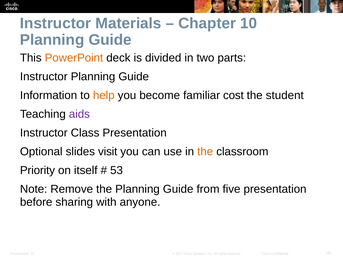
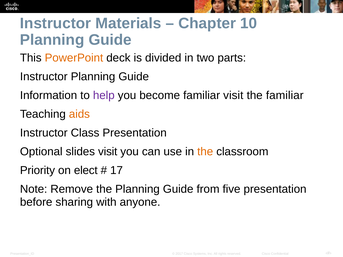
help colour: orange -> purple
familiar cost: cost -> visit
the student: student -> familiar
aids colour: purple -> orange
itself: itself -> elect
53: 53 -> 17
